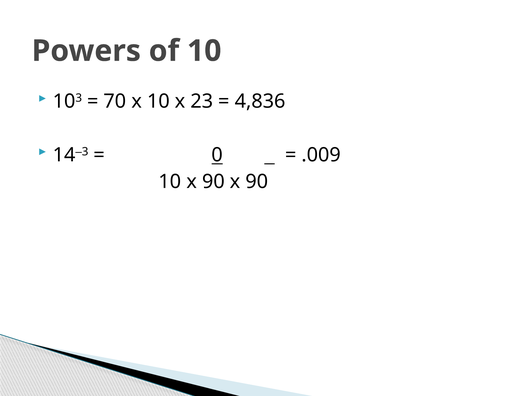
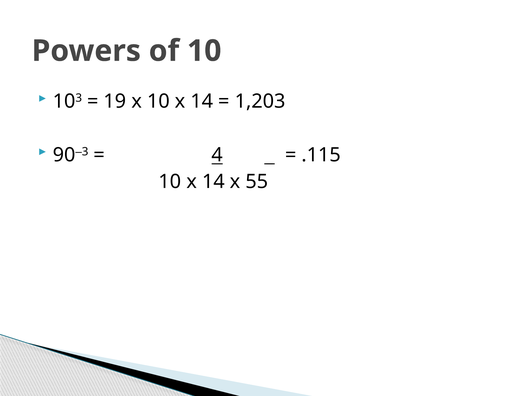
70: 70 -> 19
x 10 x 23: 23 -> 14
4,836: 4,836 -> 1,203
14: 14 -> 90
0: 0 -> 4
.009: .009 -> .115
90 at (213, 182): 90 -> 14
90 at (257, 182): 90 -> 55
